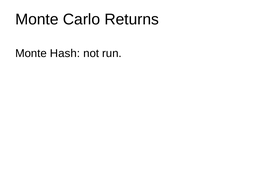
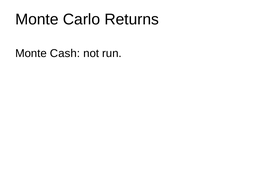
Hash: Hash -> Cash
